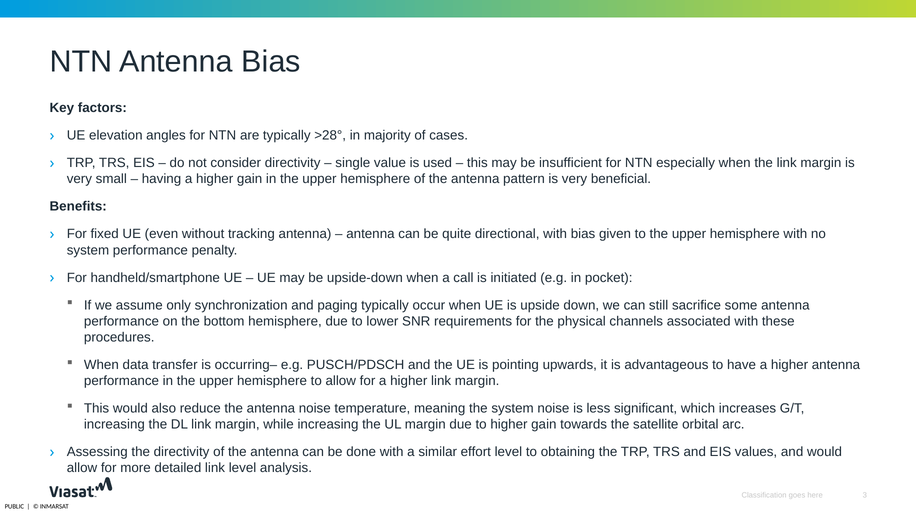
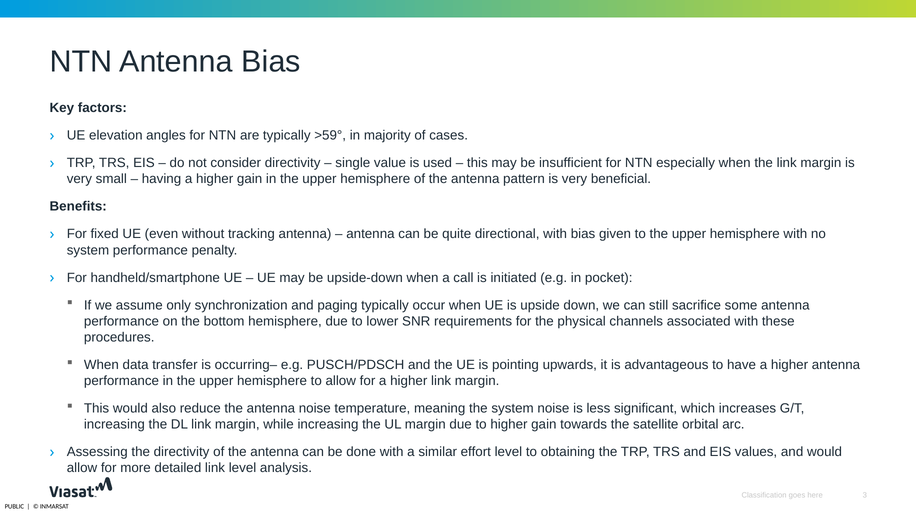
>28°: >28° -> >59°
